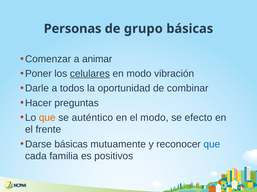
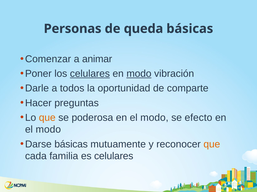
grupo: grupo -> queda
modo at (139, 74) underline: none -> present
combinar: combinar -> comparte
auténtico: auténtico -> poderosa
frente at (48, 130): frente -> modo
que at (212, 145) colour: blue -> orange
es positivos: positivos -> celulares
